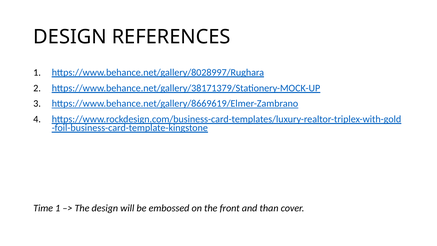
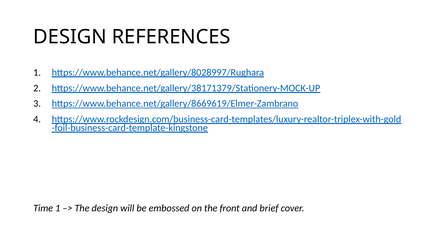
than: than -> brief
